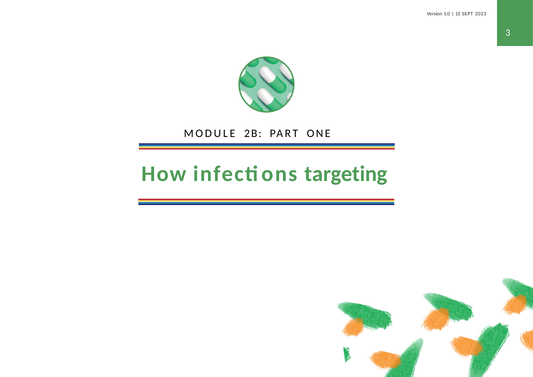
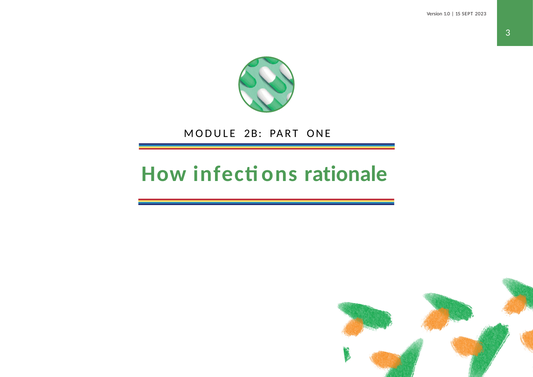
targeting: targeting -> rationale
